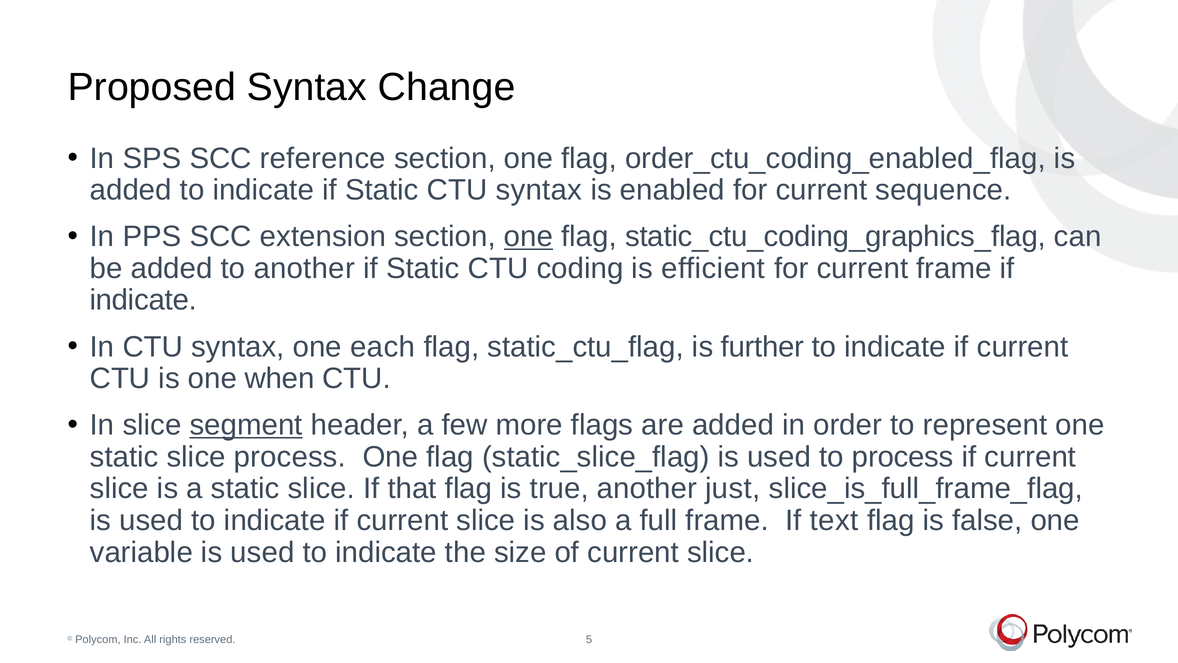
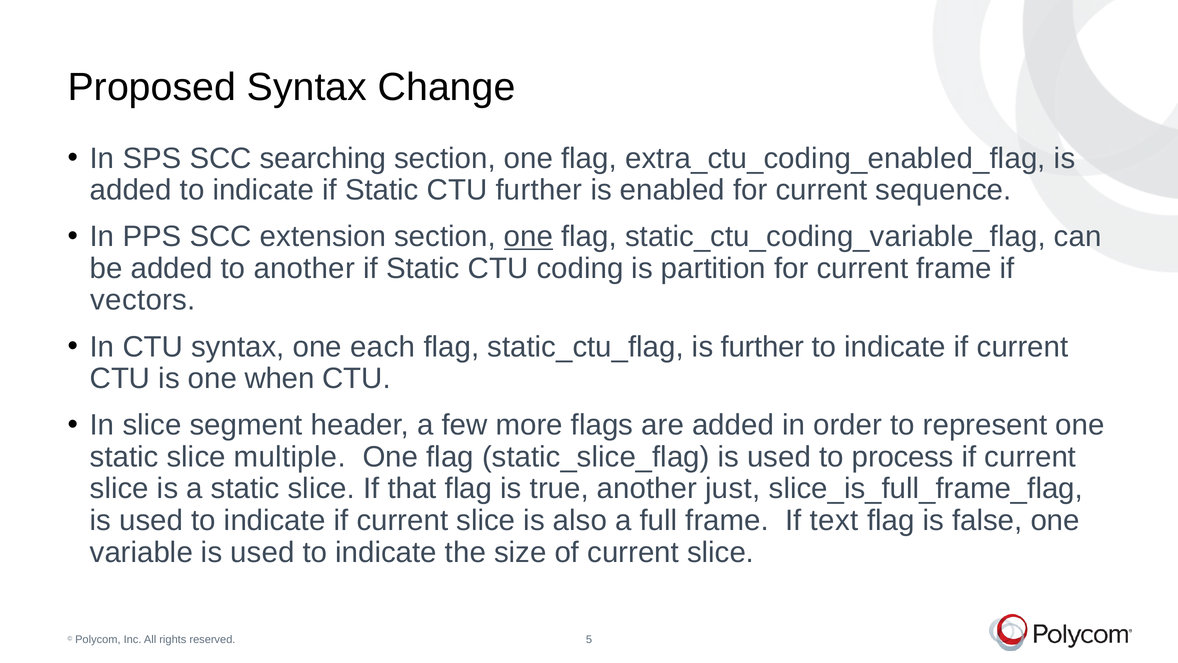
reference: reference -> searching
order_ctu_coding_enabled_flag: order_ctu_coding_enabled_flag -> extra_ctu_coding_enabled_flag
Static CTU syntax: syntax -> further
static_ctu_coding_graphics_flag: static_ctu_coding_graphics_flag -> static_ctu_coding_variable_flag
efficient: efficient -> partition
indicate at (143, 300): indicate -> vectors
segment underline: present -> none
slice process: process -> multiple
